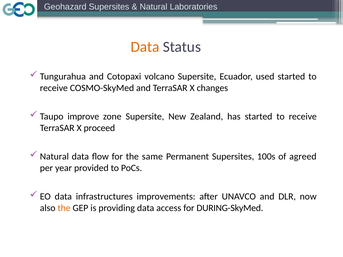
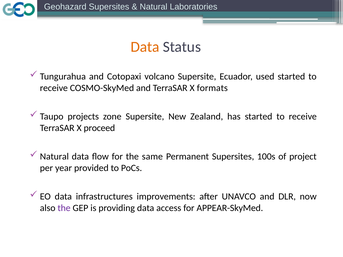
changes: changes -> formats
improve: improve -> projects
agreed: agreed -> project
the at (64, 208) colour: orange -> purple
DURING-SkyMed: DURING-SkyMed -> APPEAR-SkyMed
